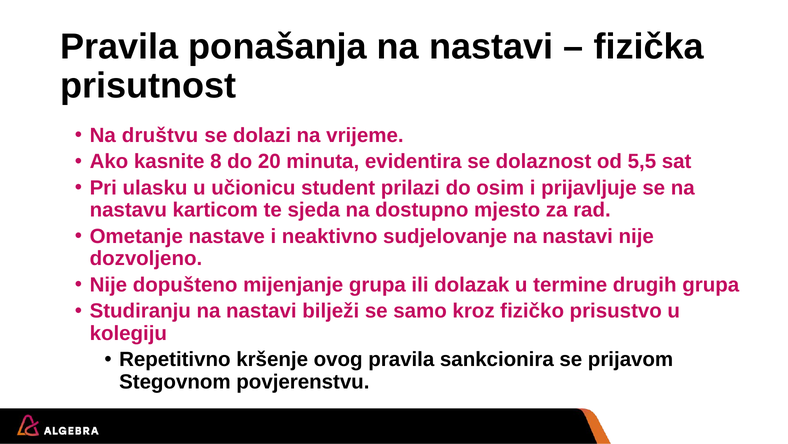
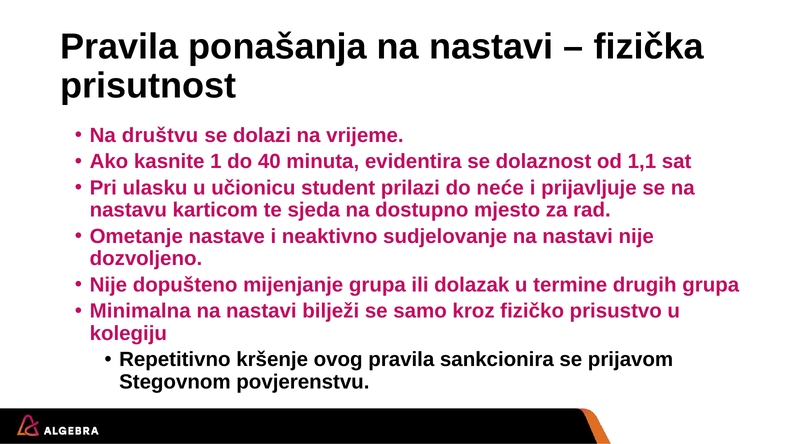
8: 8 -> 1
20: 20 -> 40
5,5: 5,5 -> 1,1
osim: osim -> neće
Studiranju: Studiranju -> Minimalna
